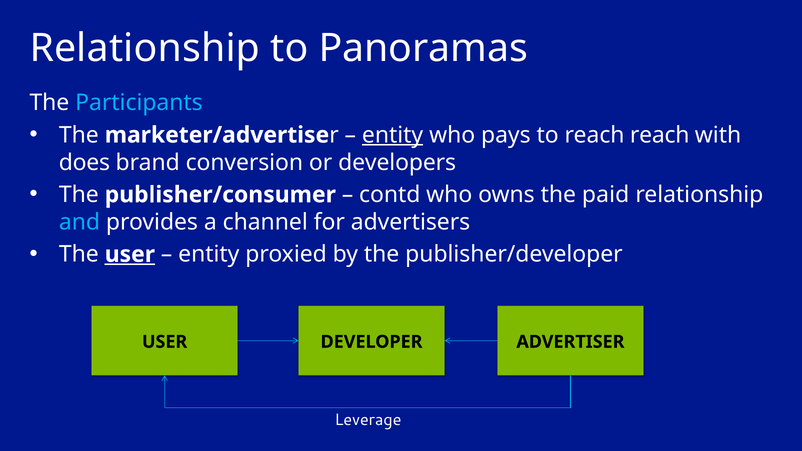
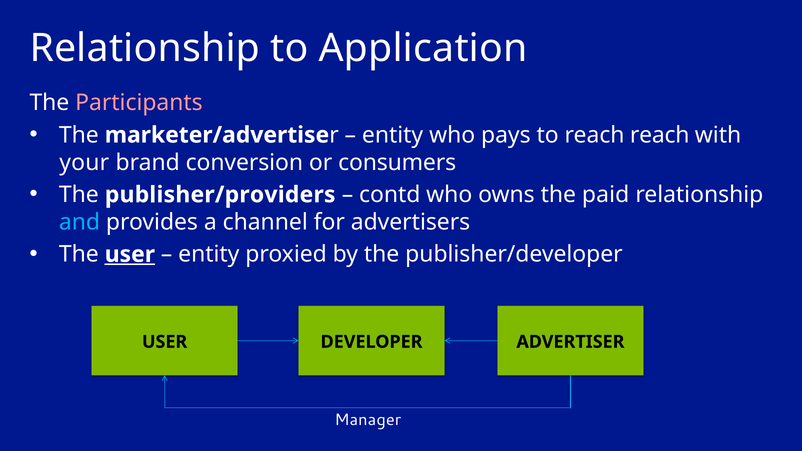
Panoramas: Panoramas -> Application
Participants colour: light blue -> pink
entity at (393, 135) underline: present -> none
does: does -> your
developers: developers -> consumers
publisher/consumer: publisher/consumer -> publisher/providers
Leverage: Leverage -> Manager
